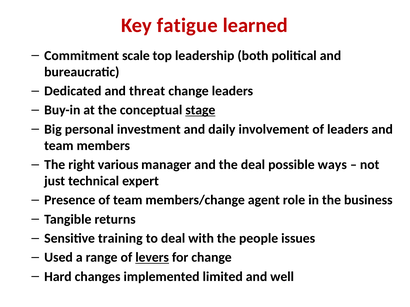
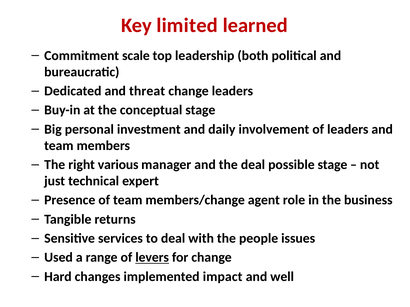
fatigue: fatigue -> limited
stage at (200, 110) underline: present -> none
possible ways: ways -> stage
training: training -> services
limited: limited -> impact
